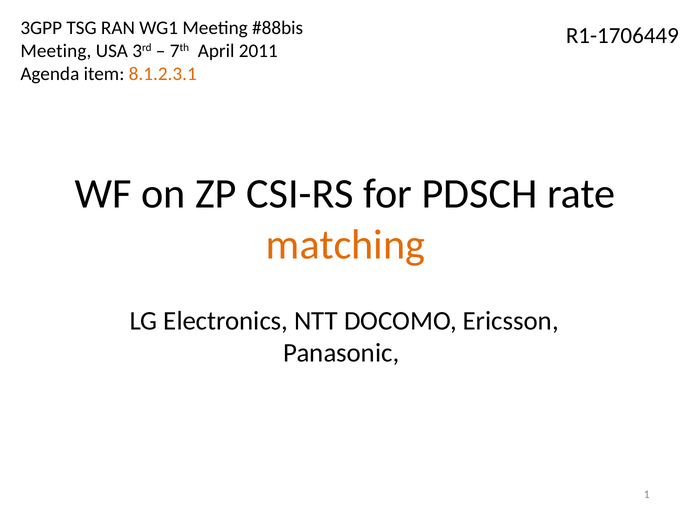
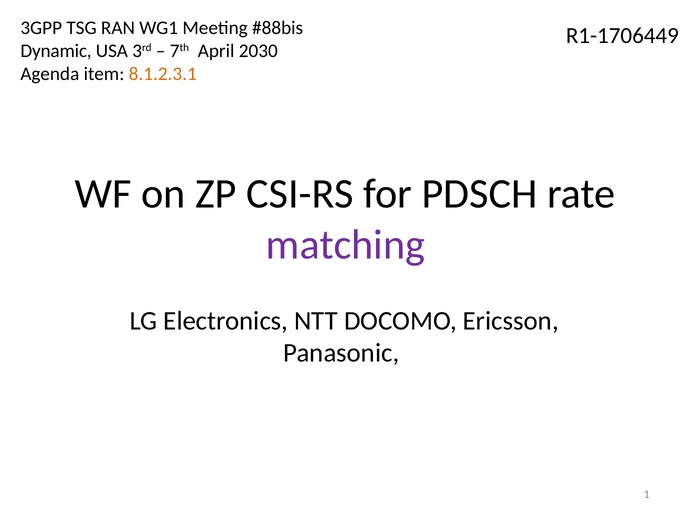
Meeting at (56, 51): Meeting -> Dynamic
2011: 2011 -> 2030
matching colour: orange -> purple
